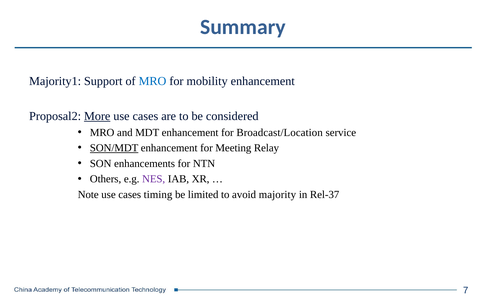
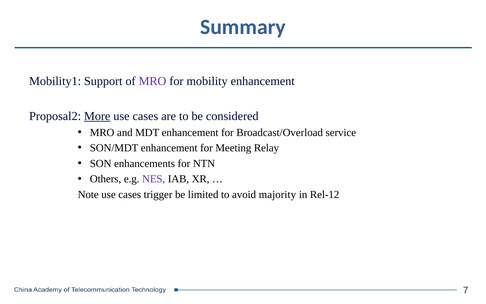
Majority1: Majority1 -> Mobility1
MRO at (153, 81) colour: blue -> purple
Broadcast/Location: Broadcast/Location -> Broadcast/Overload
SON/MDT underline: present -> none
timing: timing -> trigger
Rel-37: Rel-37 -> Rel-12
